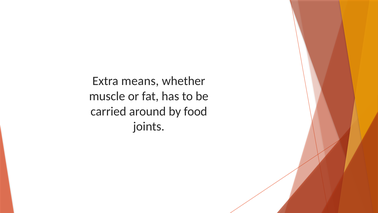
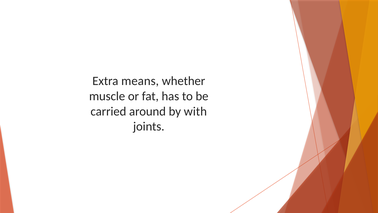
food: food -> with
